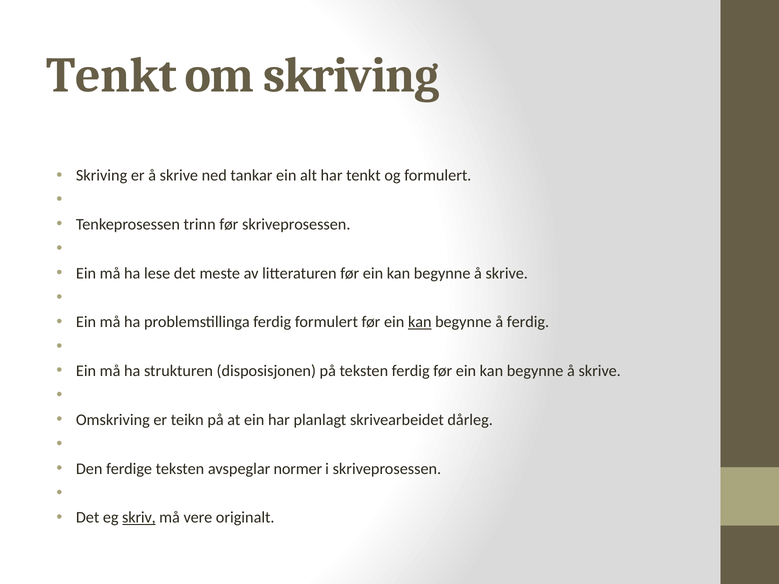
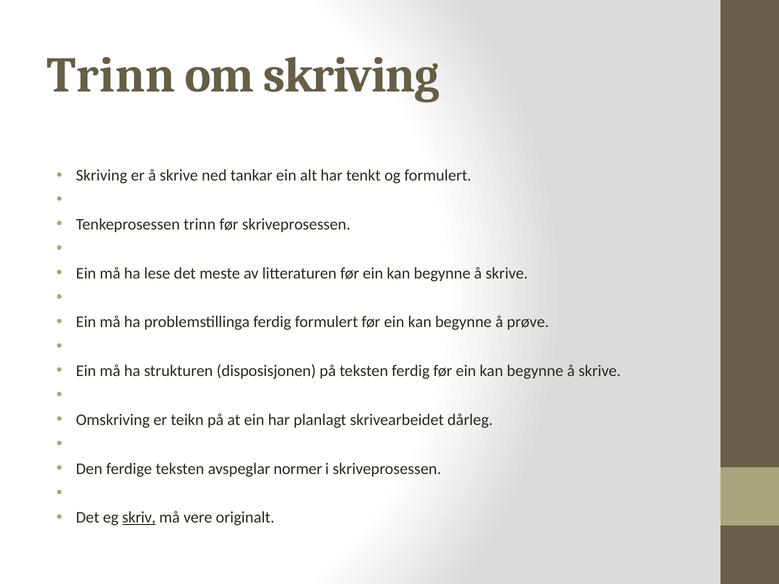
Tenkt at (112, 76): Tenkt -> Trinn
kan at (420, 322) underline: present -> none
å ferdig: ferdig -> prøve
